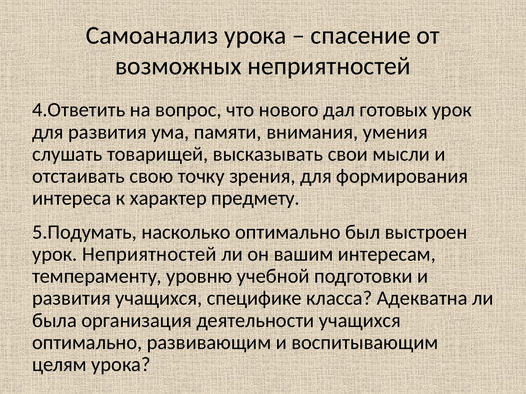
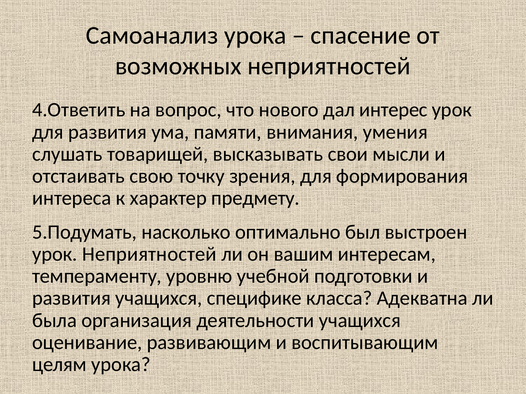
готовых: готовых -> интерес
оптимально at (87, 343): оптимально -> оценивание
